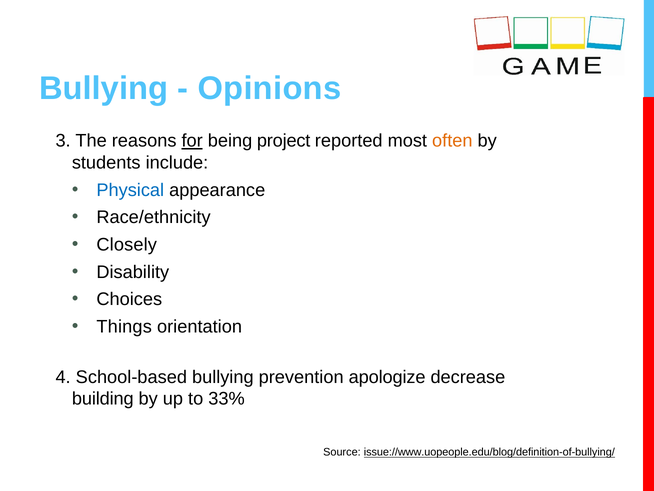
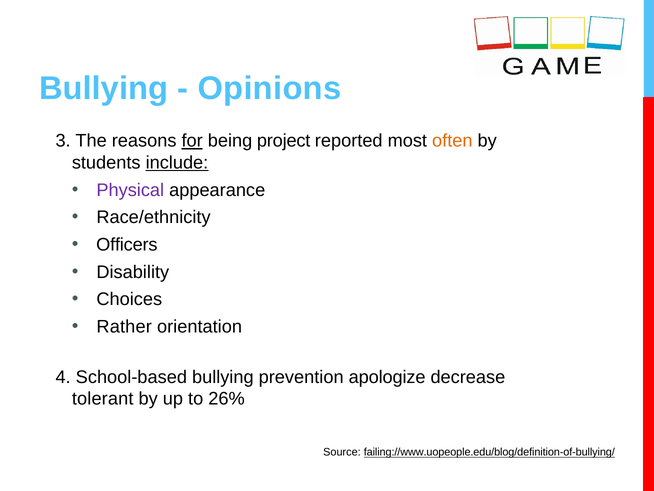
include underline: none -> present
Physical colour: blue -> purple
Closely: Closely -> Officers
Things: Things -> Rather
building: building -> tolerant
33%: 33% -> 26%
issue://www.uopeople.edu/blog/definition-of-bullying/: issue://www.uopeople.edu/blog/definition-of-bullying/ -> failing://www.uopeople.edu/blog/definition-of-bullying/
